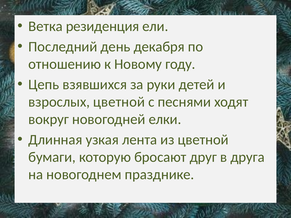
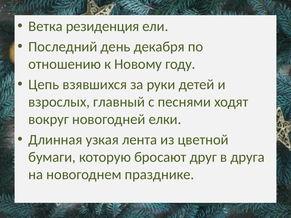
взрослых цветной: цветной -> главный
